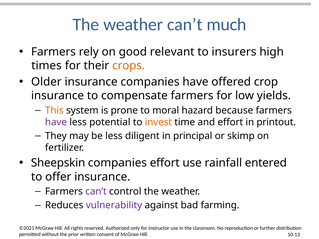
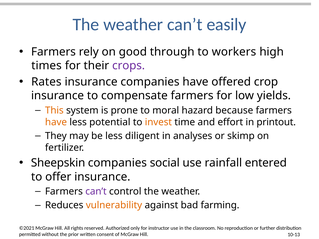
much: much -> easily
relevant: relevant -> through
insurers: insurers -> workers
crops colour: orange -> purple
Older: Older -> Rates
have at (56, 122) colour: purple -> orange
principal: principal -> analyses
companies effort: effort -> social
vulnerability colour: purple -> orange
